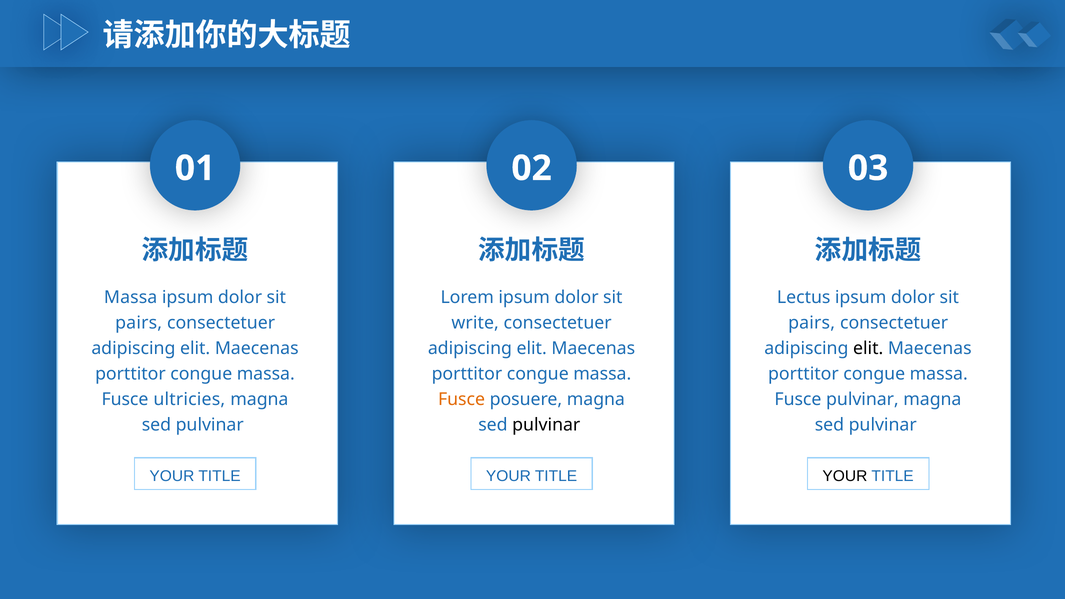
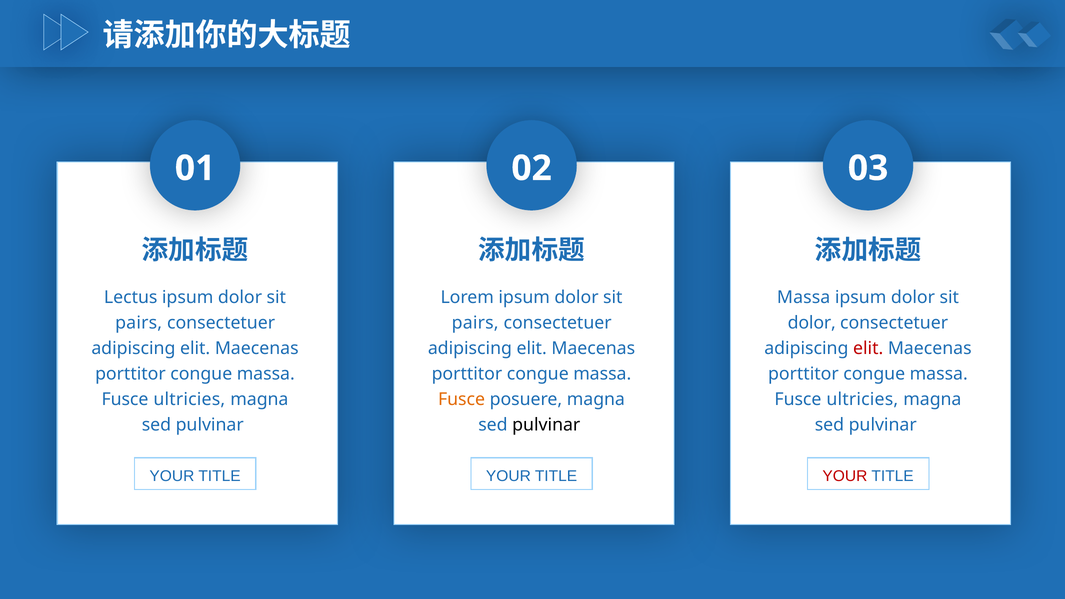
Massa at (131, 298): Massa -> Lectus
Lectus at (804, 298): Lectus -> Massa
write at (475, 323): write -> pairs
pairs at (812, 323): pairs -> dolor
elit at (868, 349) colour: black -> red
pulvinar at (862, 400): pulvinar -> ultricies
YOUR at (845, 476) colour: black -> red
